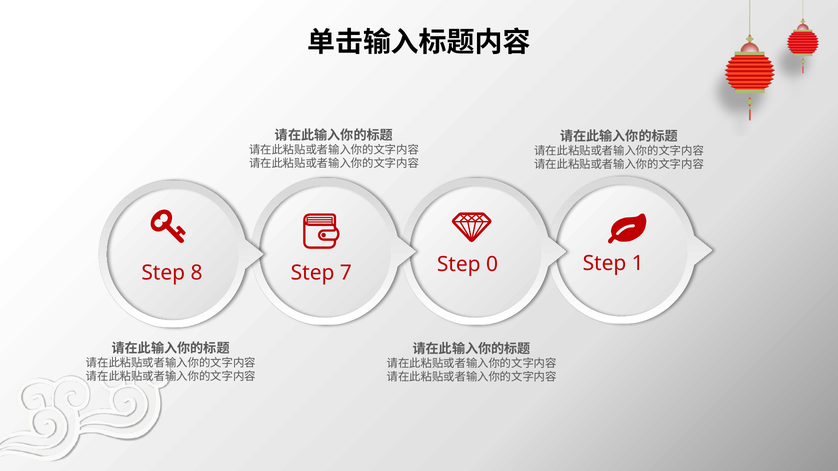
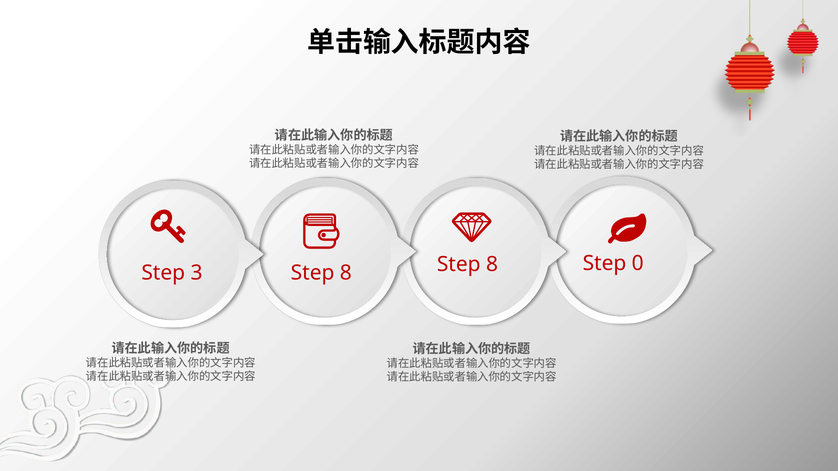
1: 1 -> 0
0 at (492, 265): 0 -> 8
8: 8 -> 3
7 at (346, 273): 7 -> 8
